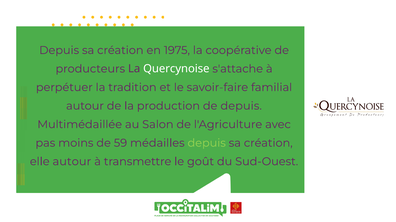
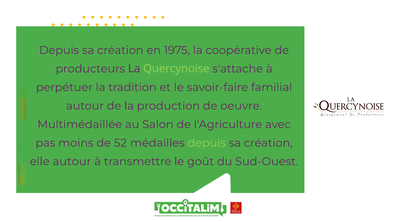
Quercynoise colour: white -> light green
de depuis: depuis -> oeuvre
59: 59 -> 52
